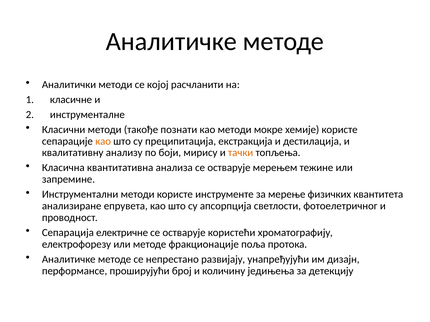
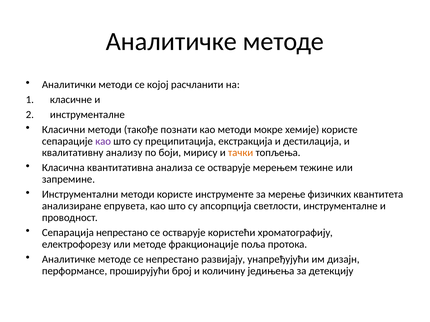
као at (103, 141) colour: orange -> purple
светлости фотоелетричног: фотоелетричног -> инструменталне
Сепарација електричне: електричне -> непрестано
